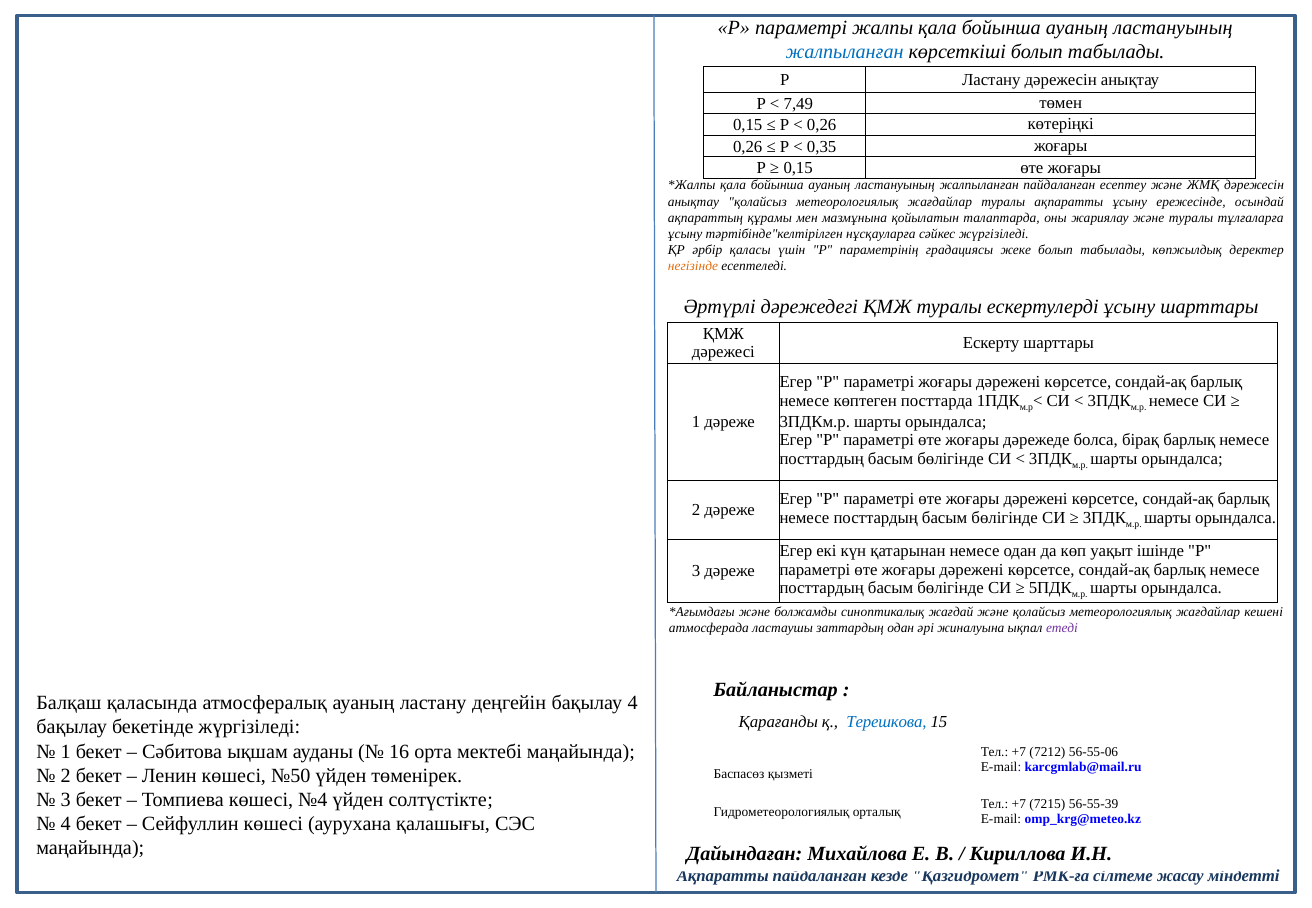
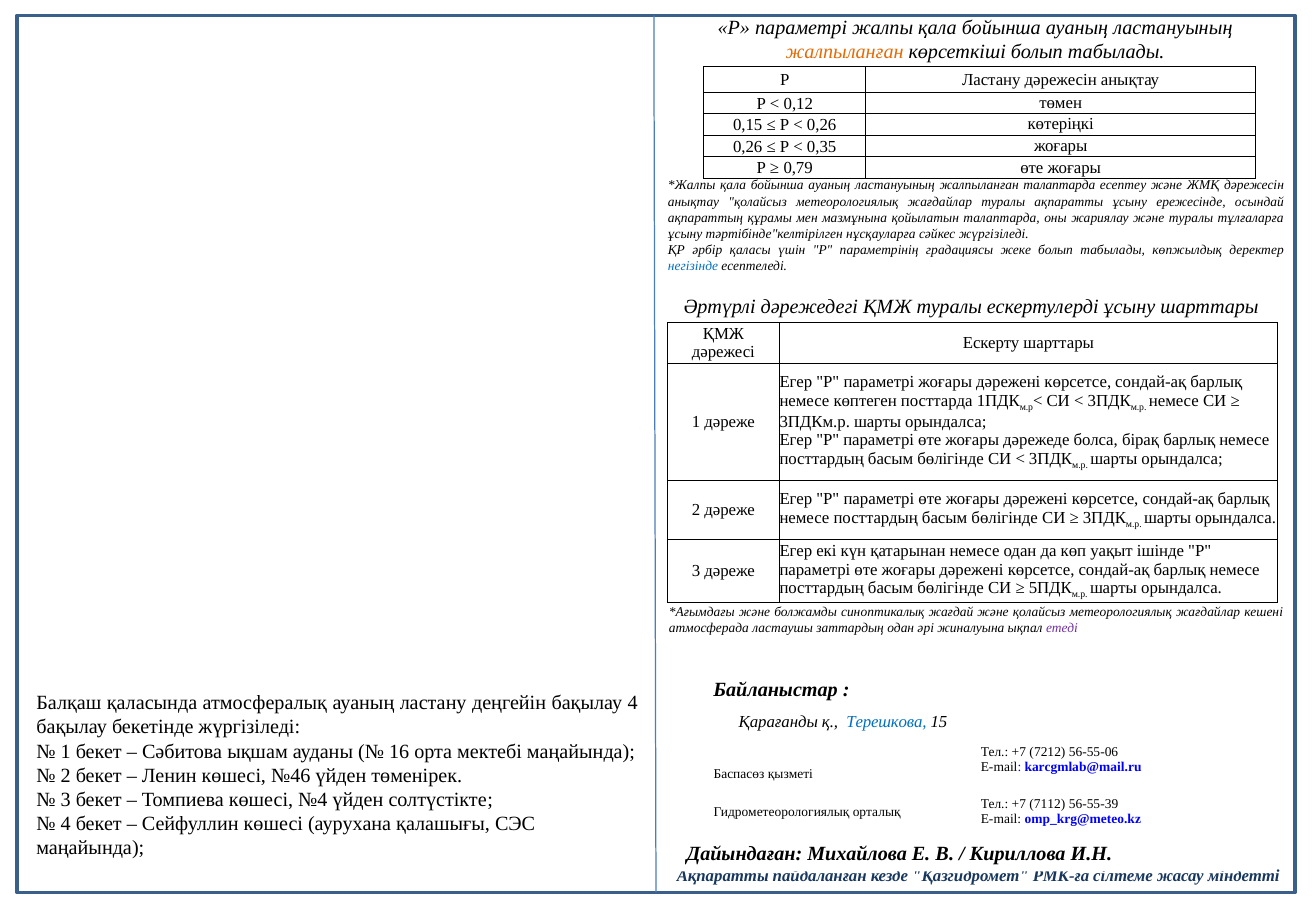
жалпыланған at (845, 52) colour: blue -> orange
7,49: 7,49 -> 0,12
0,15 at (798, 168): 0,15 -> 0,79
жалпыланған пайдаланған: пайдаланған -> талаптарда
негізінде colour: orange -> blue
№50: №50 -> №46
7215: 7215 -> 7112
